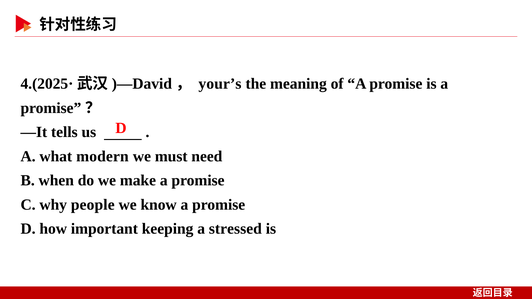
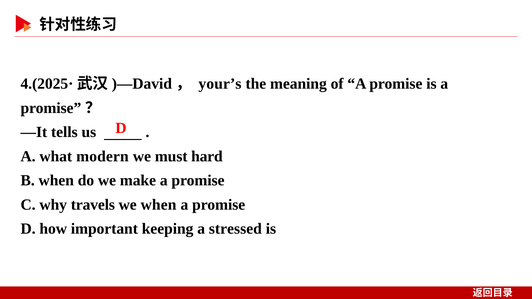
need: need -> hard
people: people -> travels
we know: know -> when
